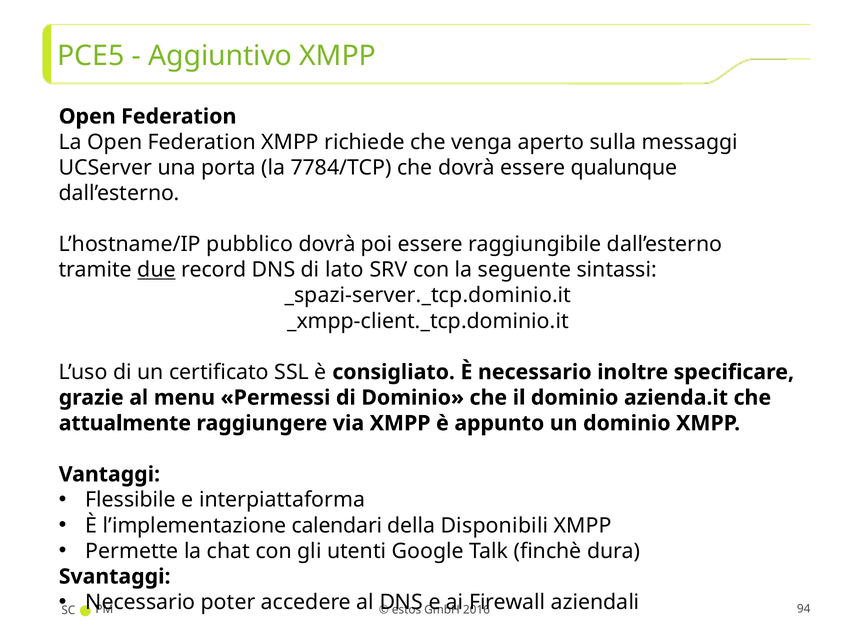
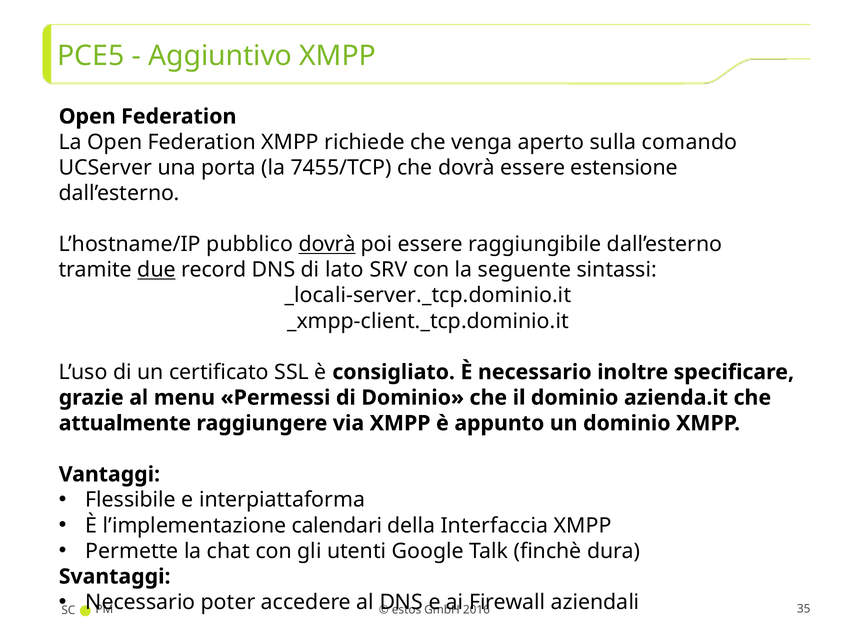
messaggi: messaggi -> comando
7784/TCP: 7784/TCP -> 7455/TCP
qualunque: qualunque -> estensione
dovrà at (327, 245) underline: none -> present
_spazi-server._tcp.dominio.it: _spazi-server._tcp.dominio.it -> _locali-server._tcp.dominio.it
Disponibili: Disponibili -> Interfaccia
94: 94 -> 35
